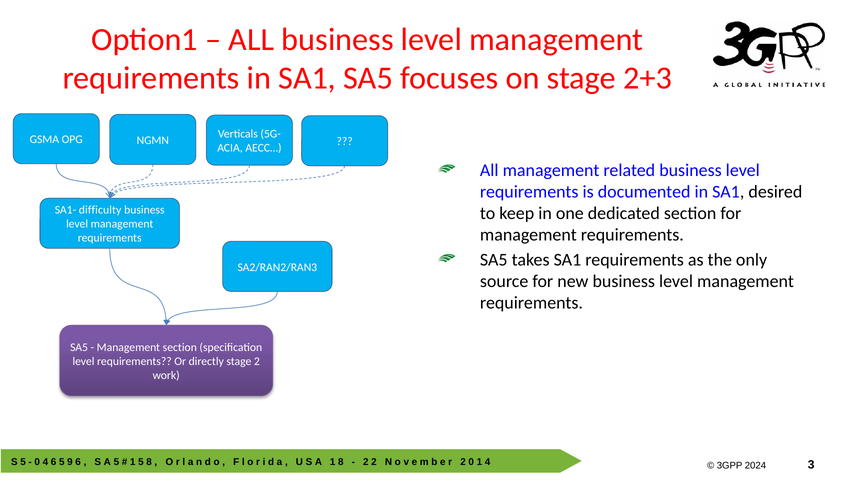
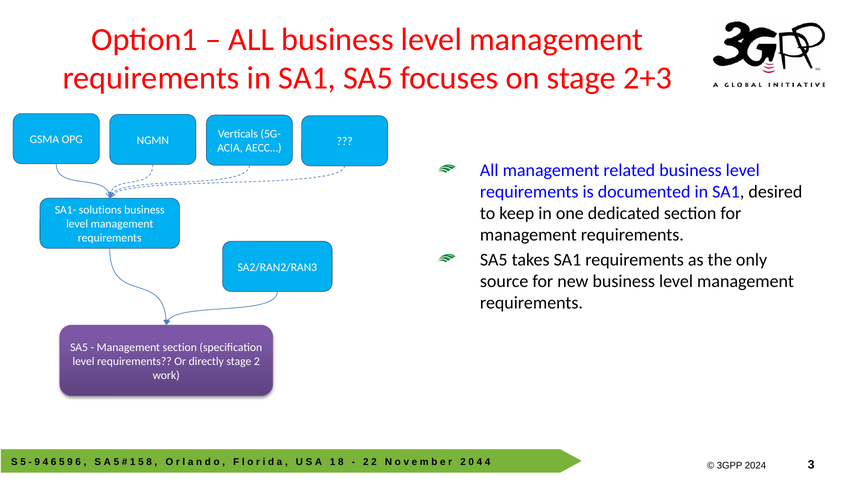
difficulty: difficulty -> solutions
0 at (37, 462): 0 -> 9
1 at (479, 462): 1 -> 4
